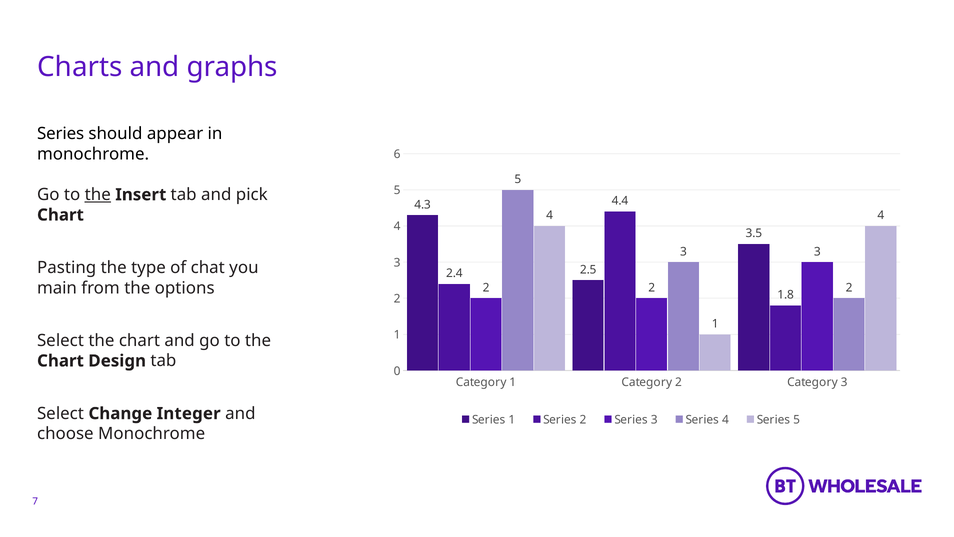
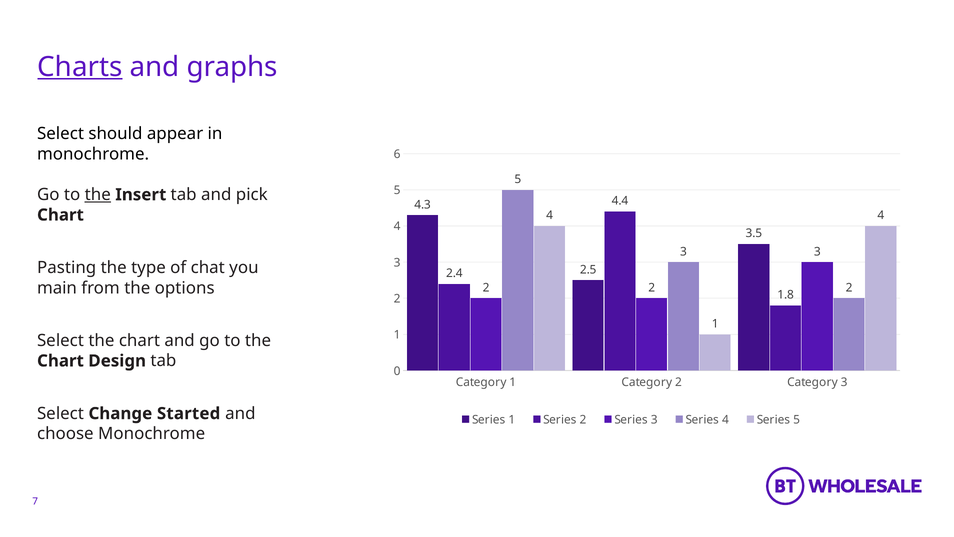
Charts underline: none -> present
Series at (61, 134): Series -> Select
Integer: Integer -> Started
